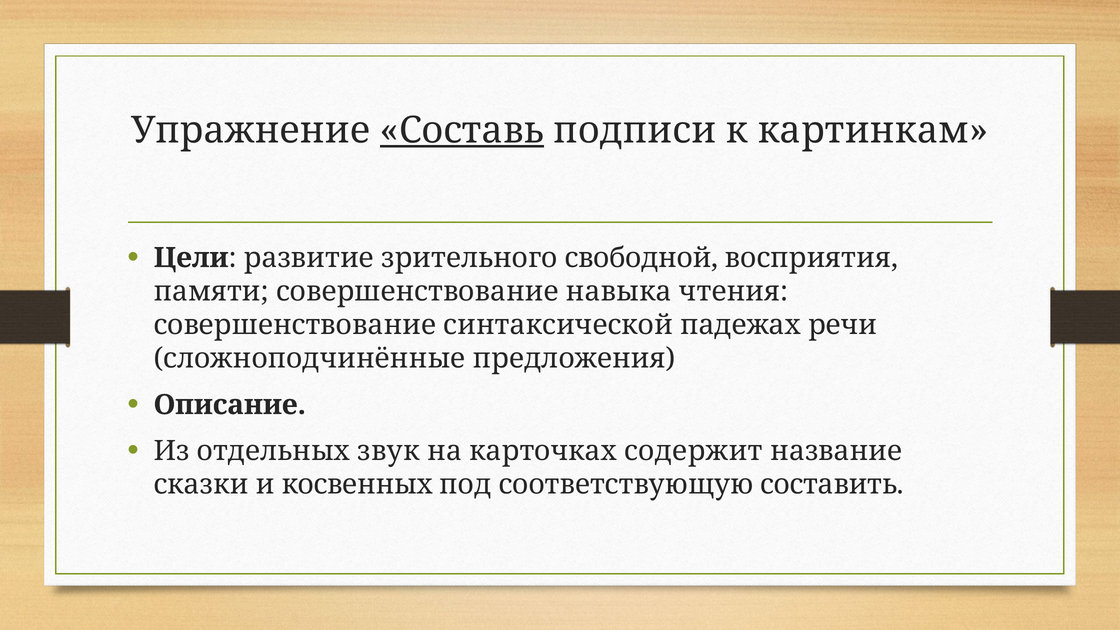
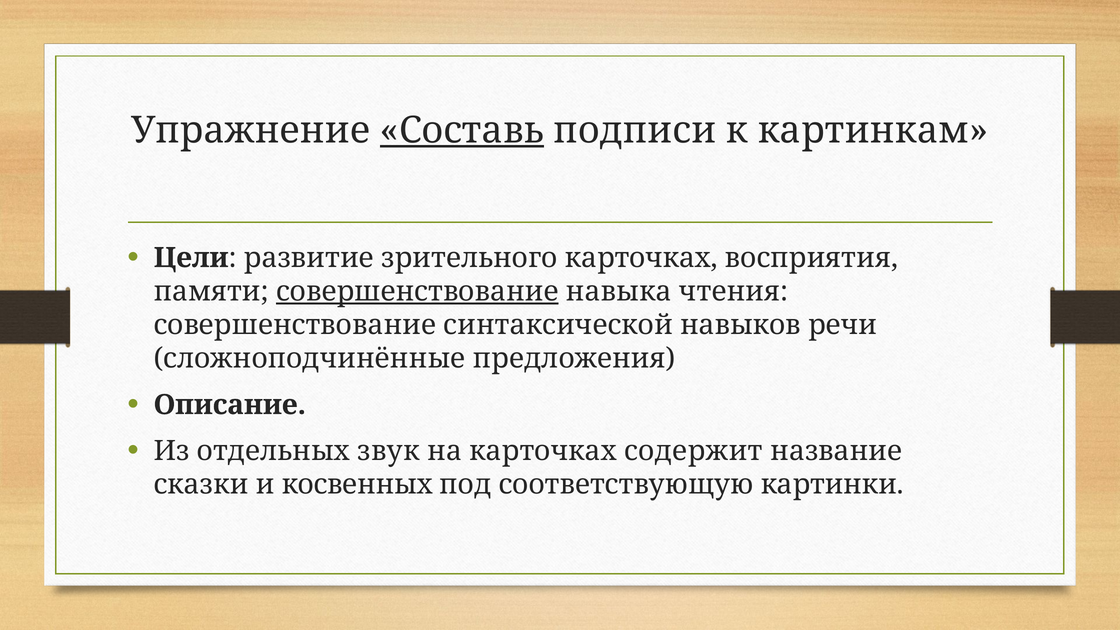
зрительного свободной: свободной -> карточках
совершенствование at (417, 291) underline: none -> present
падежах: падежах -> навыков
составить: составить -> картинки
